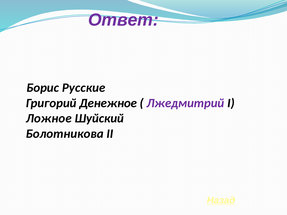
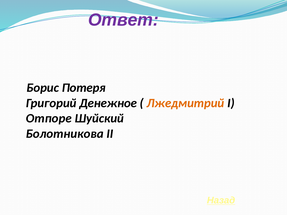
Русские: Русские -> Потеря
Лжедмитрий colour: purple -> orange
Ложное: Ложное -> Отпоре
